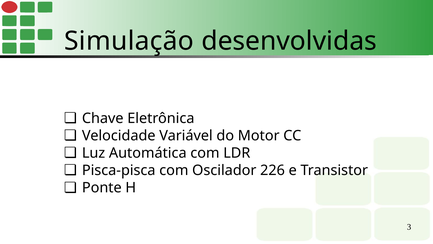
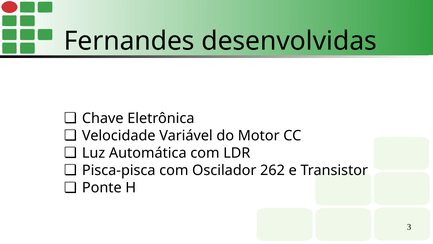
Simulação: Simulação -> Fernandes
226: 226 -> 262
